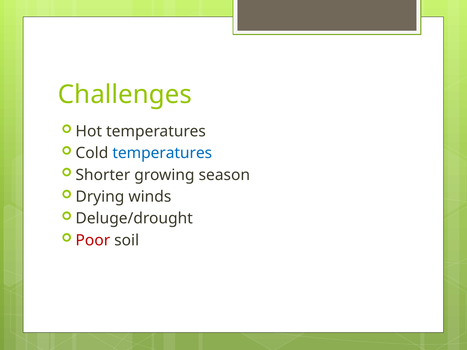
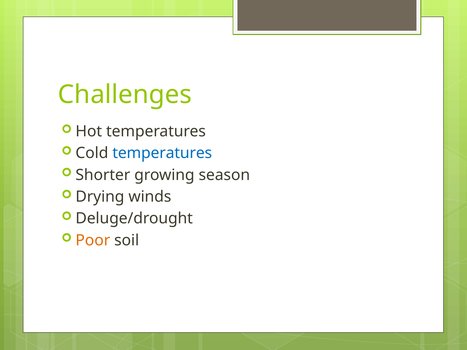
Poor colour: red -> orange
